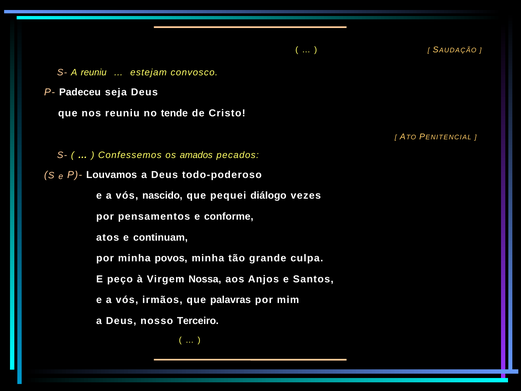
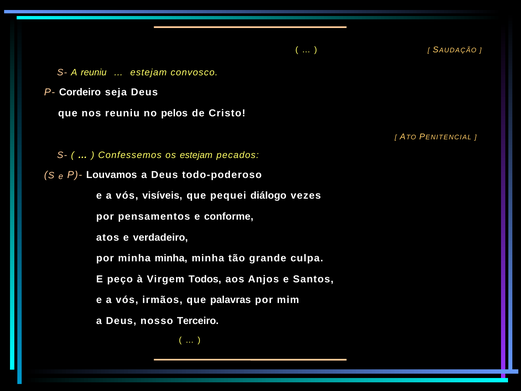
Padeceu: Padeceu -> Cordeiro
tende: tende -> pelos
os amados: amados -> estejam
nascido: nascido -> visíveis
continuam: continuam -> verdadeiro
por minha povos: povos -> minha
Nossa: Nossa -> Todos
